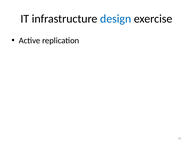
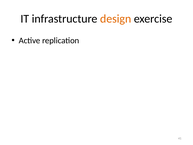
design colour: blue -> orange
